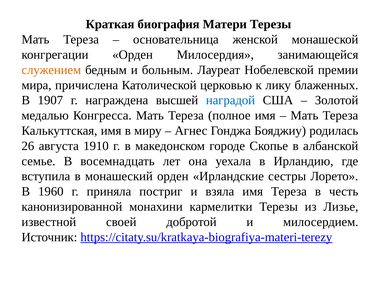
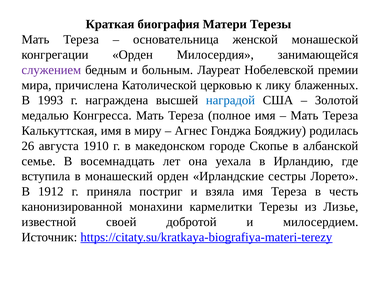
служением colour: orange -> purple
1907: 1907 -> 1993
1960: 1960 -> 1912
